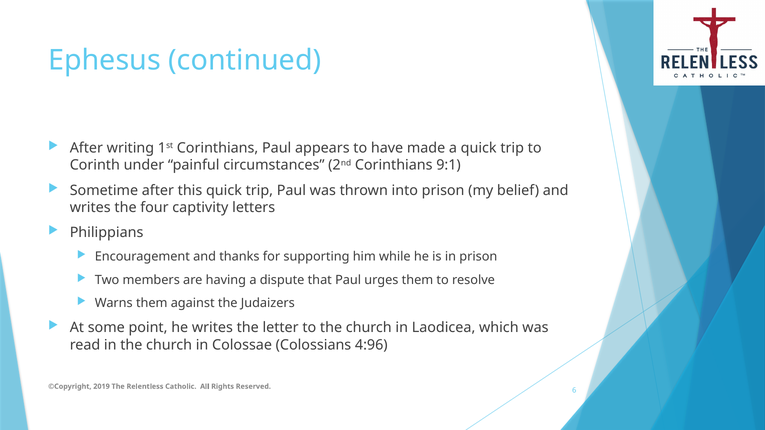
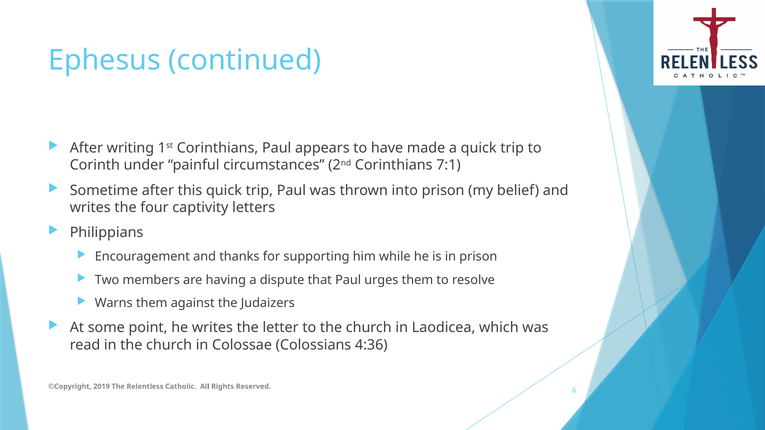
9:1: 9:1 -> 7:1
4:96: 4:96 -> 4:36
